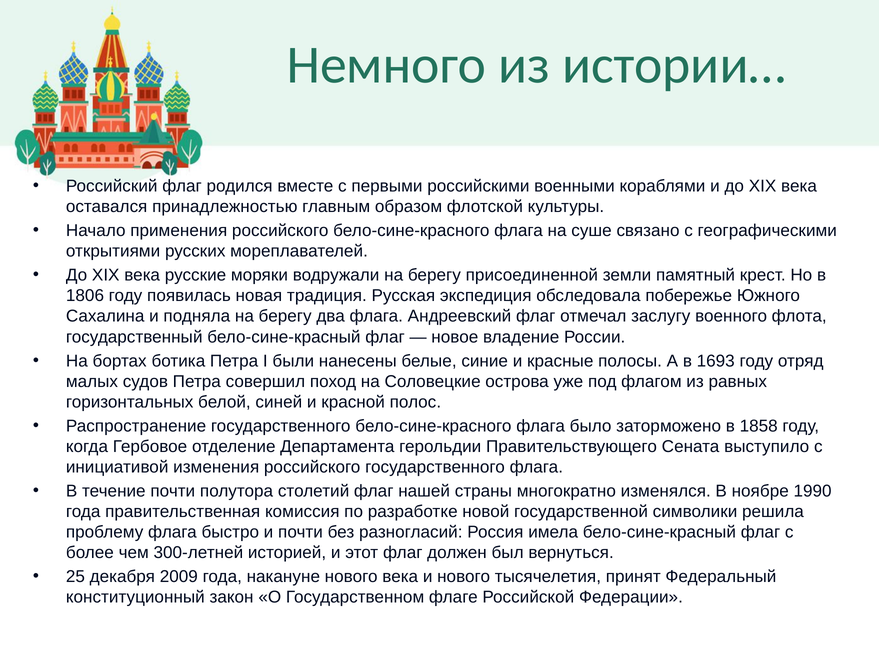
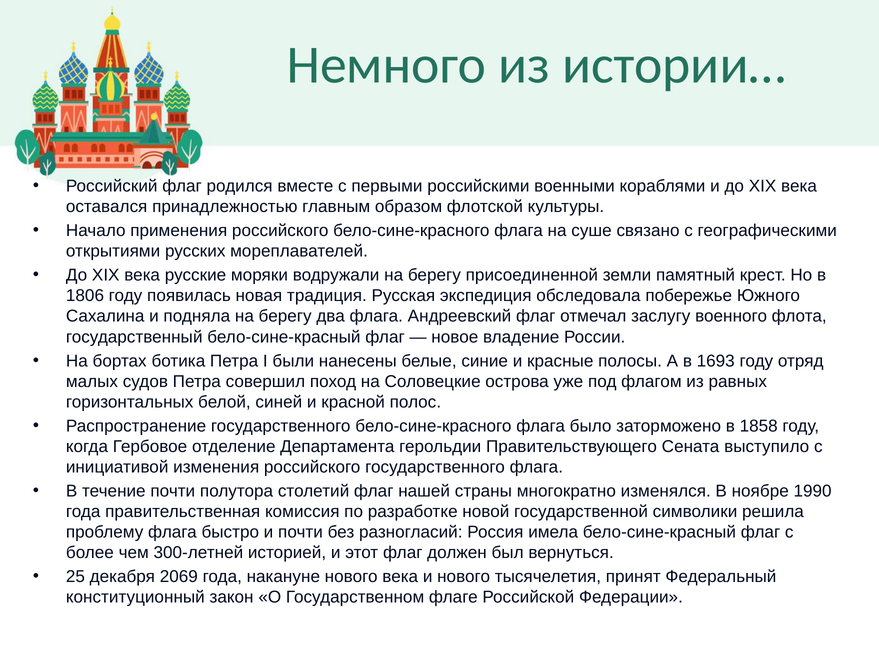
2009: 2009 -> 2069
